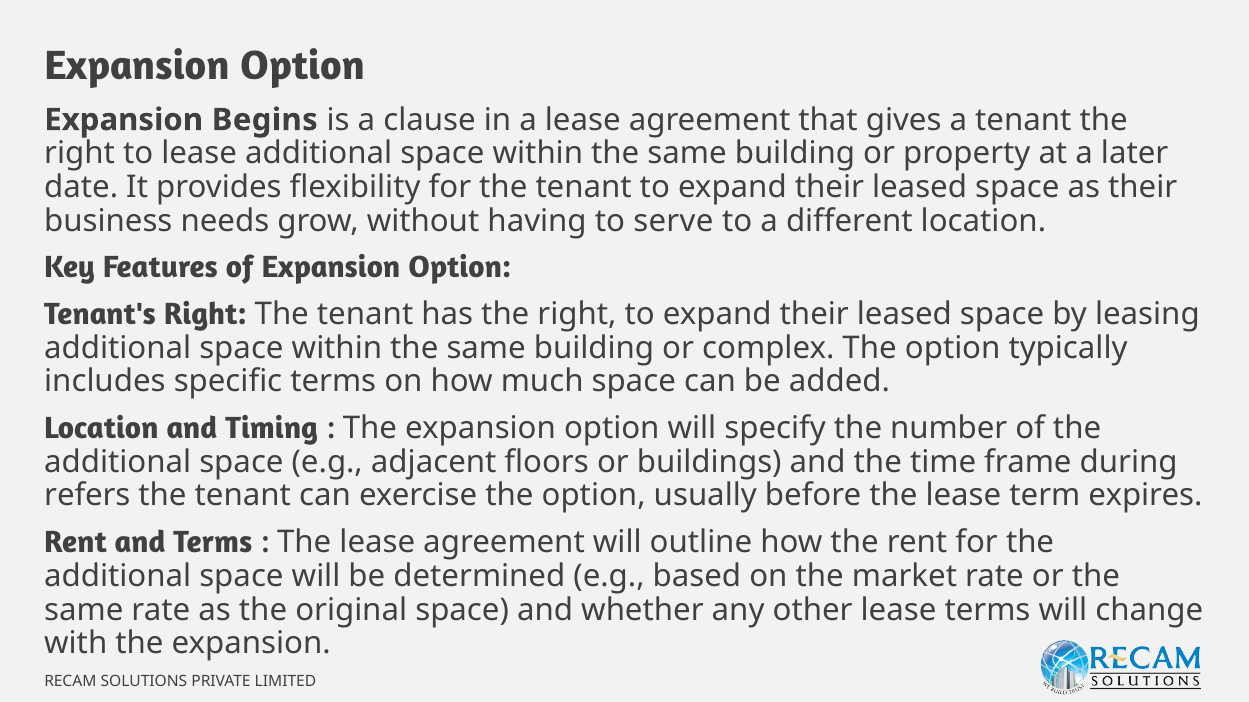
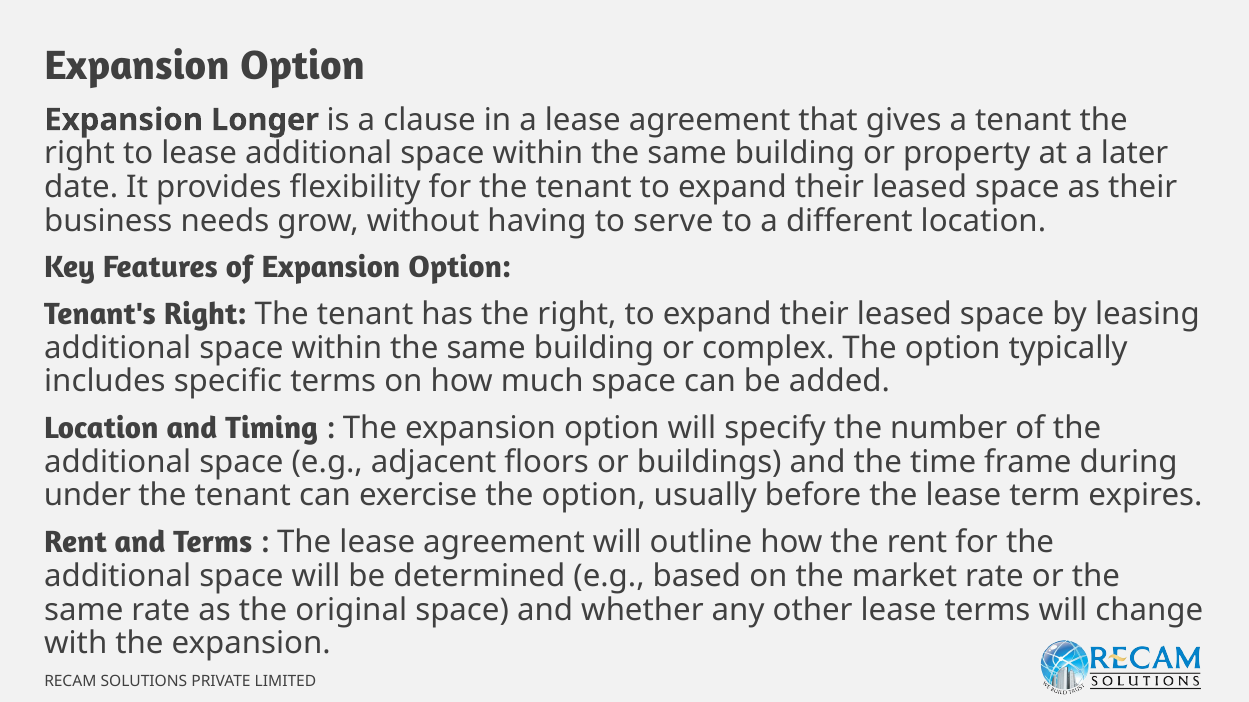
Begins: Begins -> Longer
refers: refers -> under
